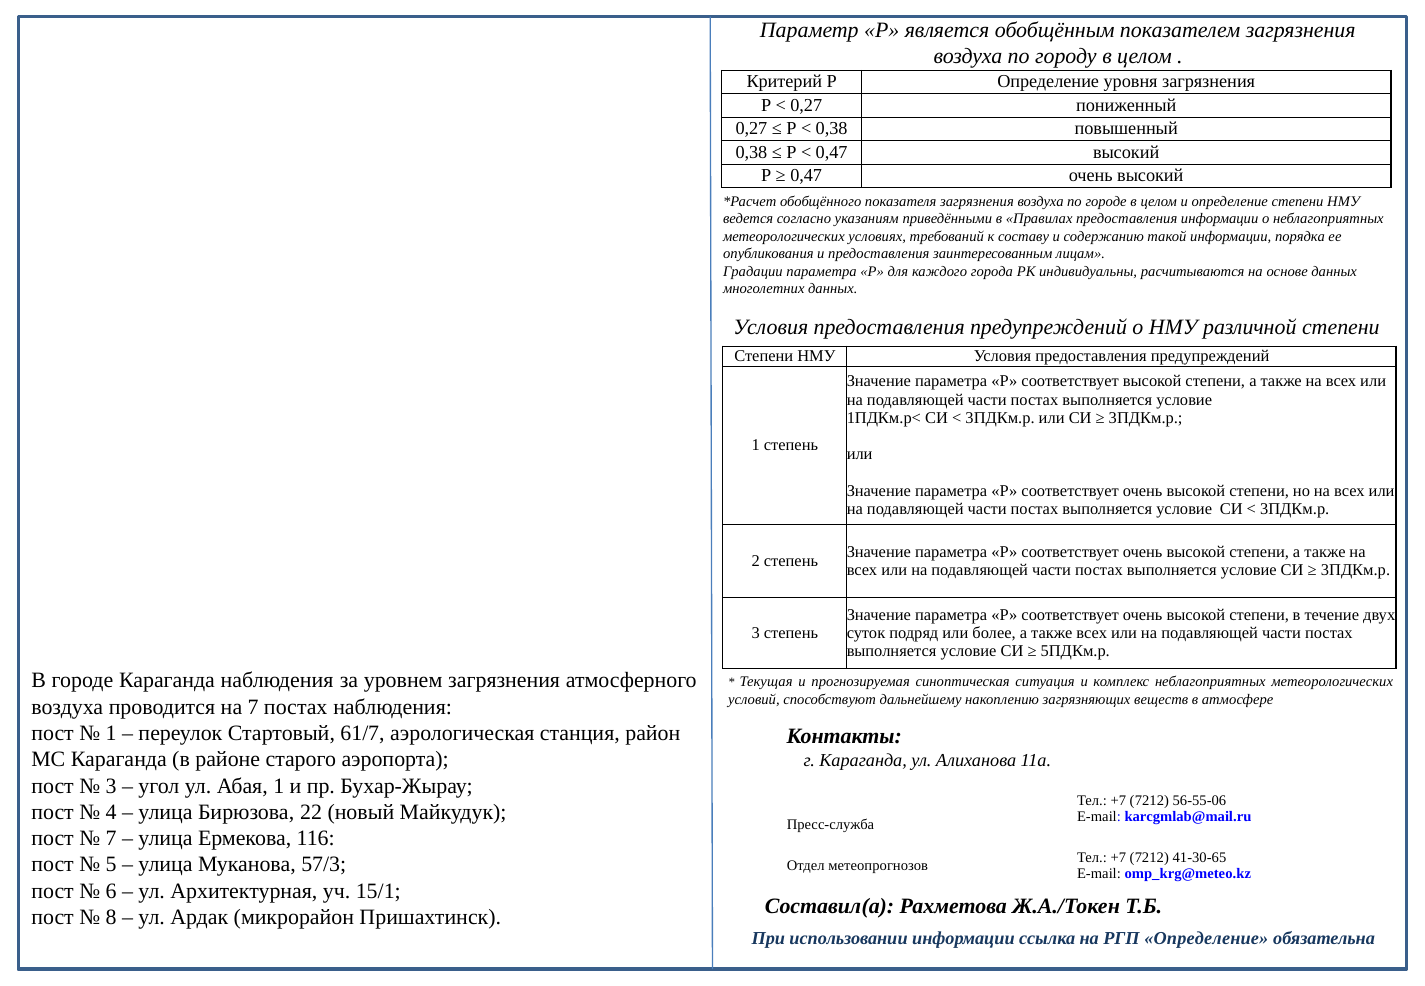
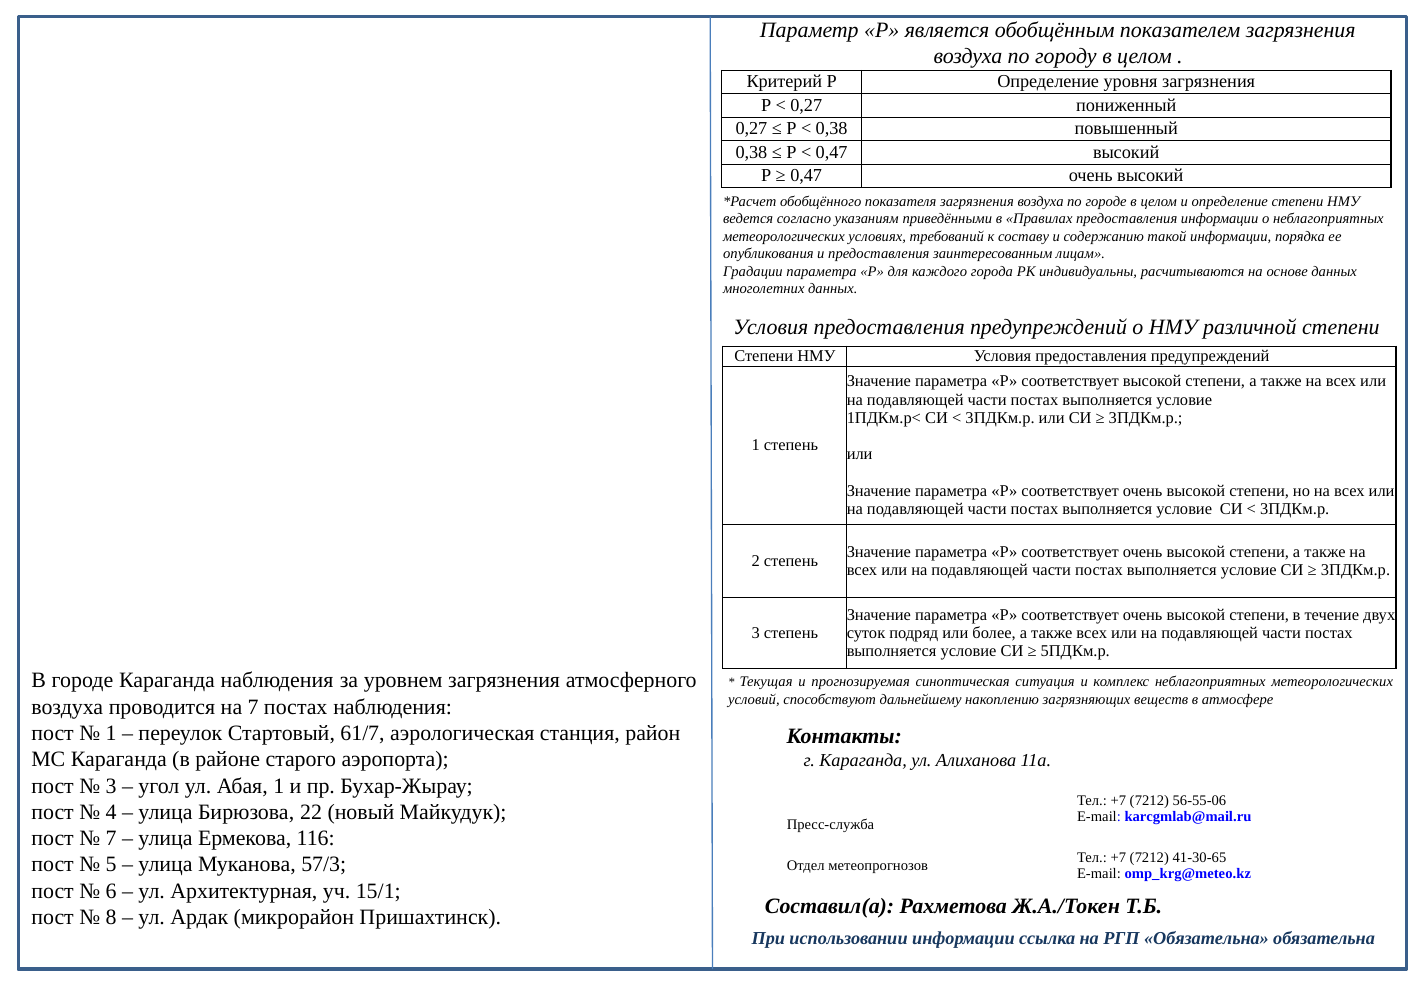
РГП Определение: Определение -> Обязательна
